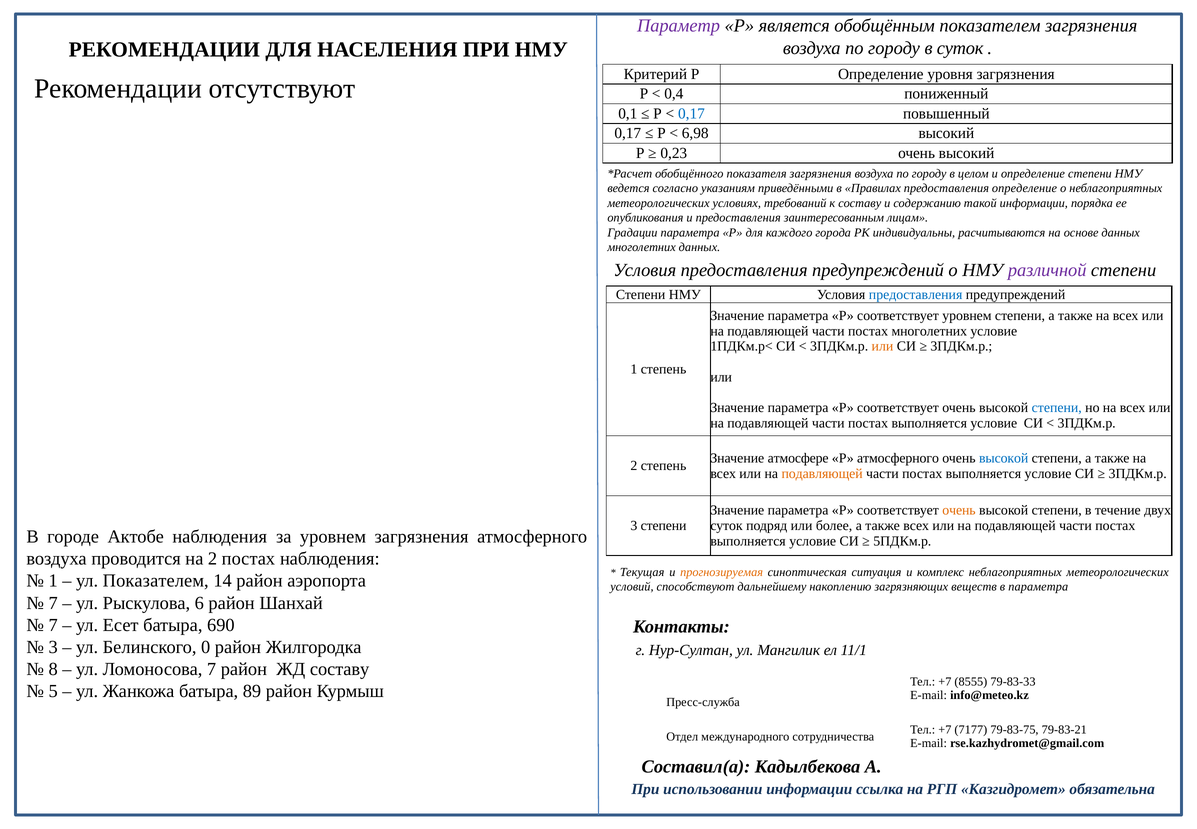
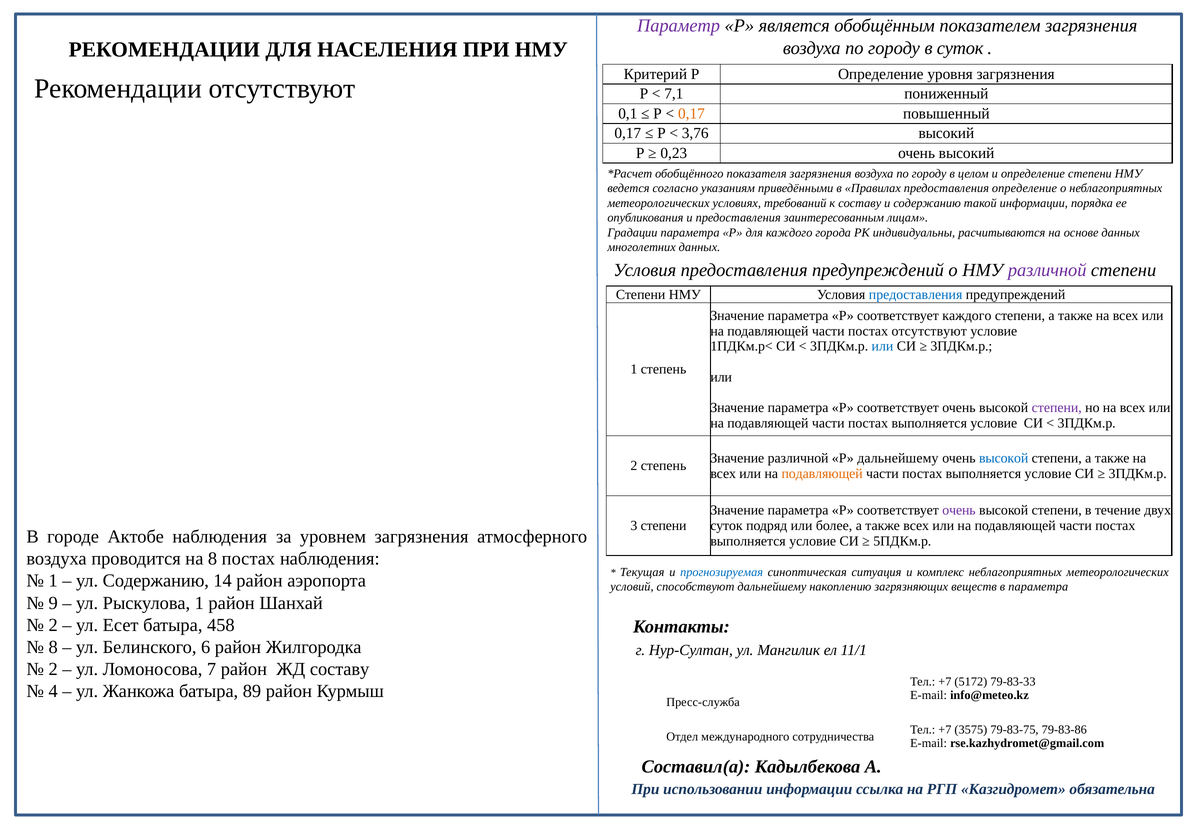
0,4: 0,4 -> 7,1
0,17 at (691, 113) colour: blue -> orange
6,98: 6,98 -> 3,76
соответствует уровнем: уровнем -> каждого
постах многолетних: многолетних -> отсутствуют
или at (882, 346) colour: orange -> blue
степени at (1057, 407) colour: blue -> purple
Значение атмосфере: атмосфере -> различной
Р атмосферного: атмосферного -> дальнейшему
очень at (959, 510) colour: orange -> purple
на 2: 2 -> 8
прогнозируемая colour: orange -> blue
ул Показателем: Показателем -> Содержанию
7 at (53, 603): 7 -> 9
Рыскулова 6: 6 -> 1
7 at (53, 625): 7 -> 2
690: 690 -> 458
3 at (53, 647): 3 -> 8
0: 0 -> 6
8 at (53, 669): 8 -> 2
8555: 8555 -> 5172
5: 5 -> 4
7177: 7177 -> 3575
79-83-21: 79-83-21 -> 79-83-86
